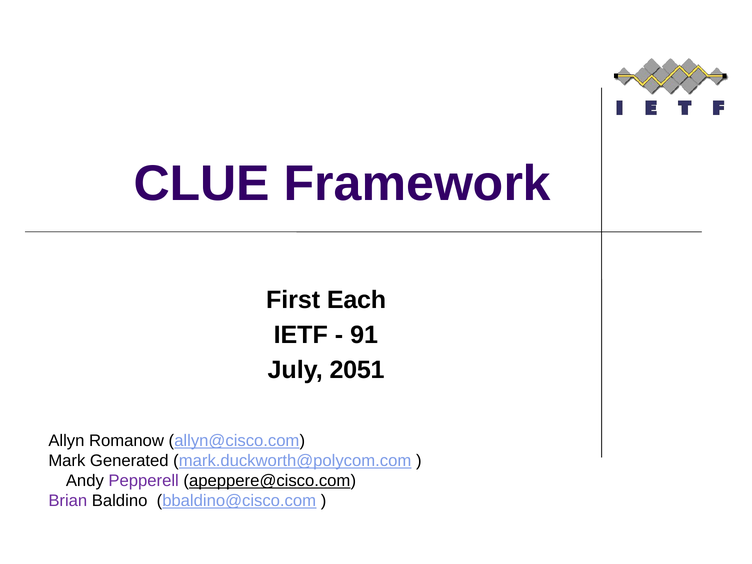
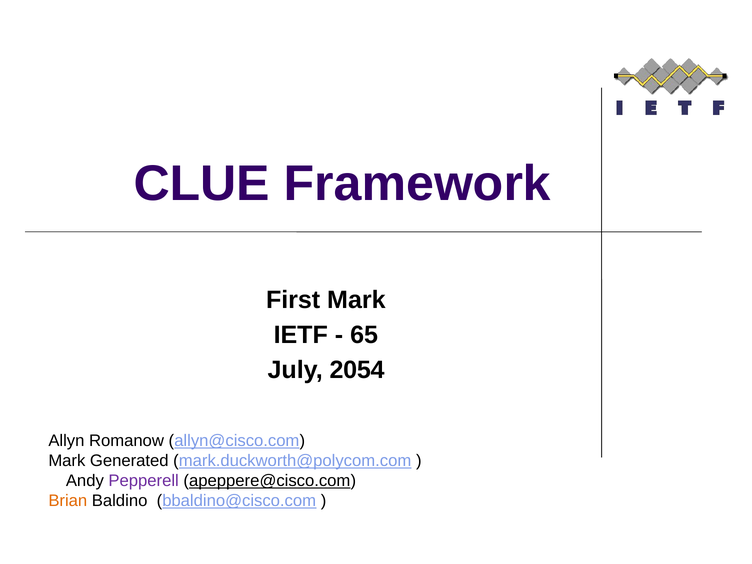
First Each: Each -> Mark
91: 91 -> 65
2051: 2051 -> 2054
Brian colour: purple -> orange
